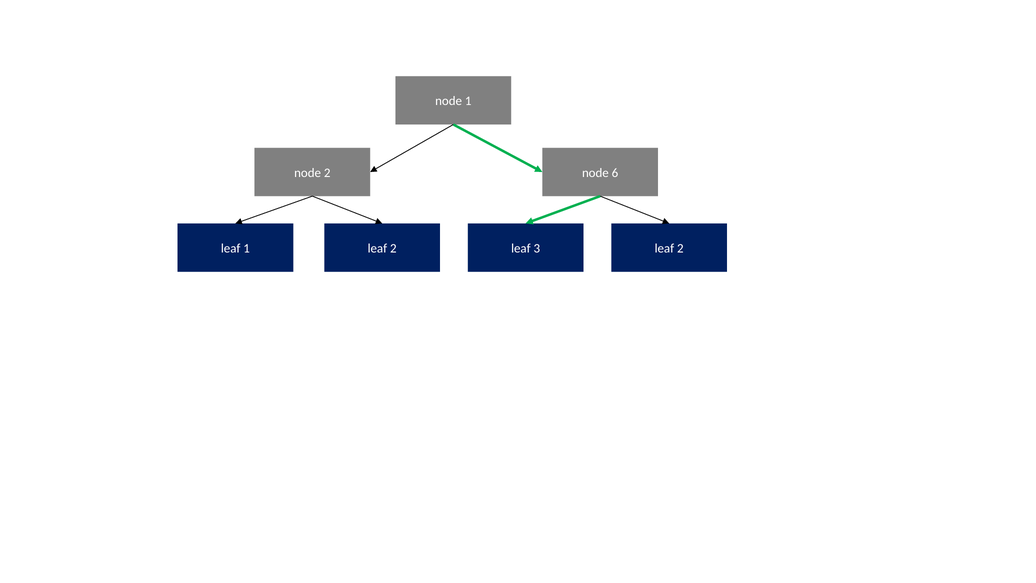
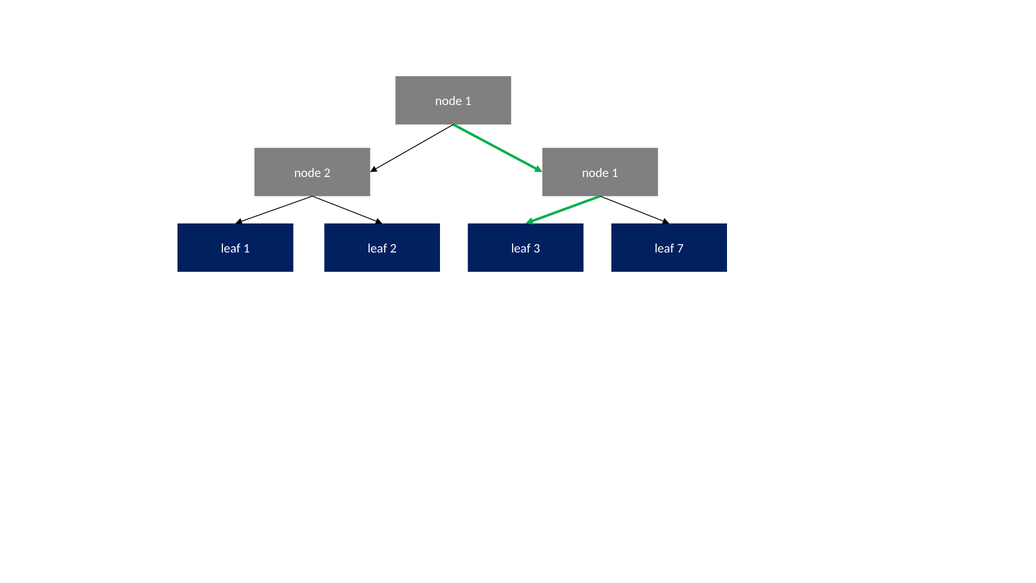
2 node 6: 6 -> 1
1 leaf 2: 2 -> 7
